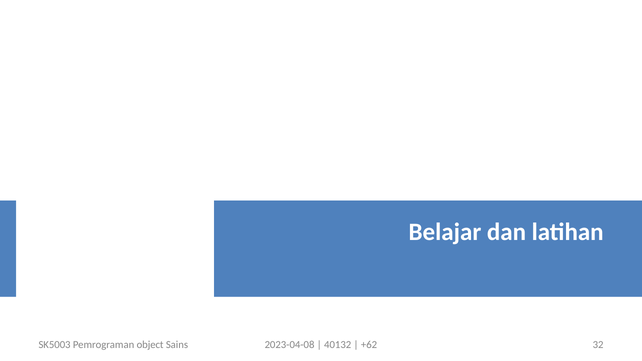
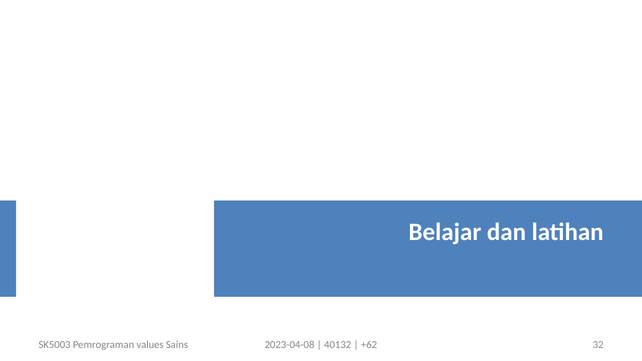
object: object -> values
